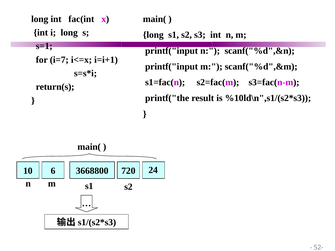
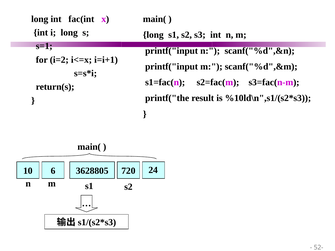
i=7: i=7 -> i=2
3668800: 3668800 -> 3628805
